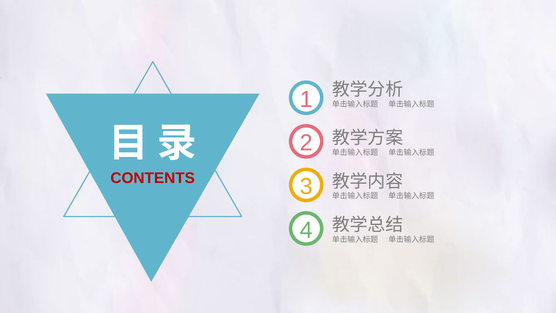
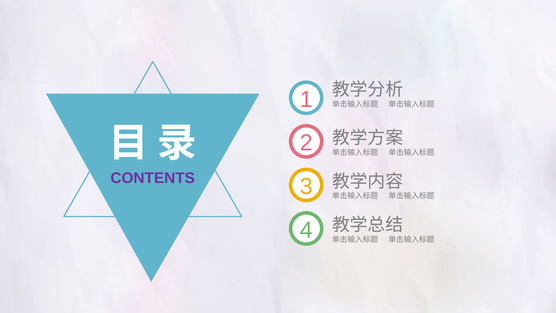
CONTENTS colour: red -> purple
